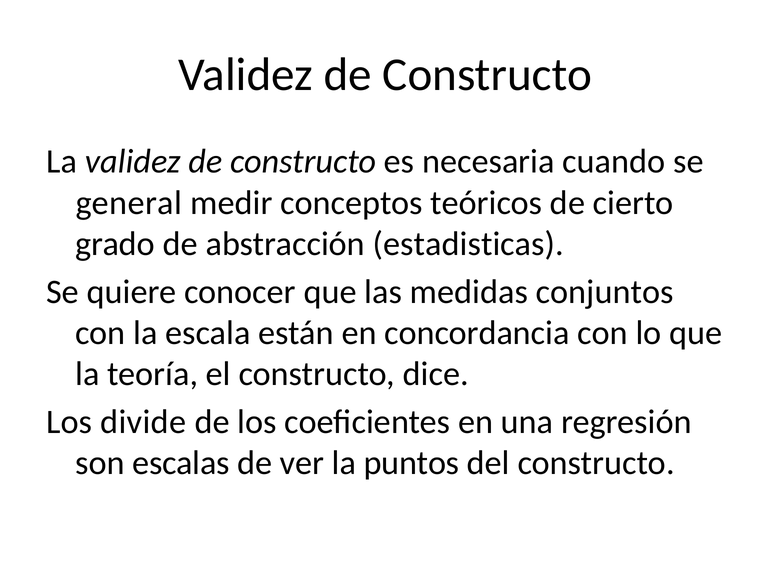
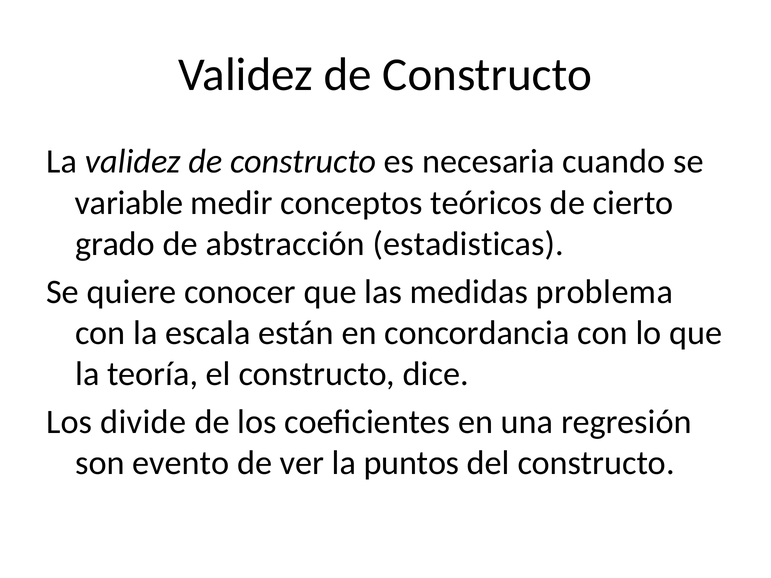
general: general -> variable
conjuntos: conjuntos -> problema
escalas: escalas -> evento
